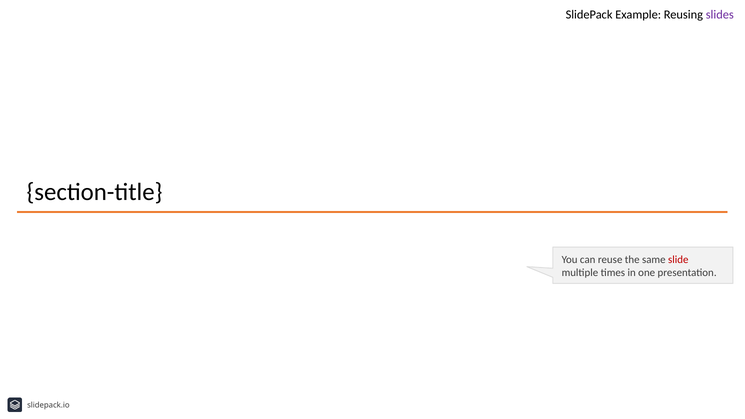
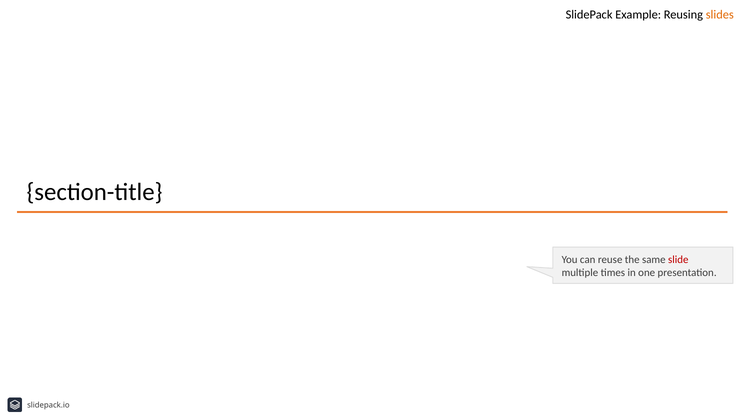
slides colour: purple -> orange
